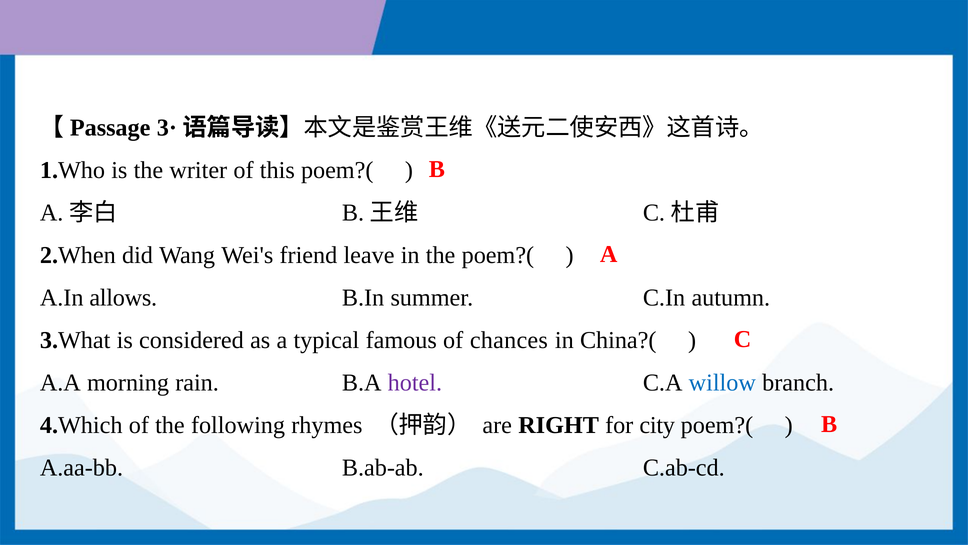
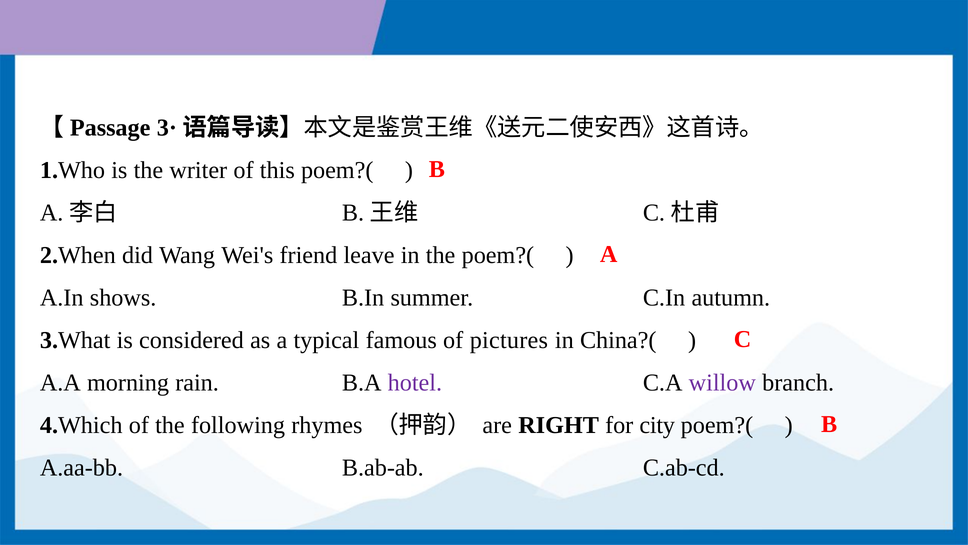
allows: allows -> shows
chances: chances -> pictures
willow colour: blue -> purple
